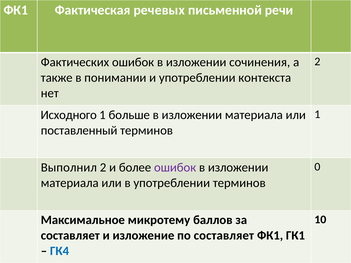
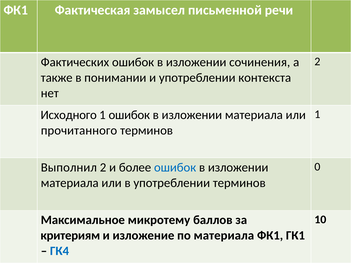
речевых: речевых -> замысел
1 больше: больше -> ошибок
поставленный: поставленный -> прочитанного
ошибок at (175, 168) colour: purple -> blue
составляет at (70, 236): составляет -> критериям
по составляет: составляет -> материала
